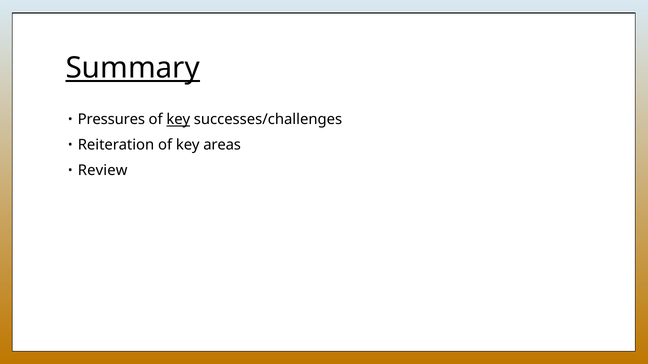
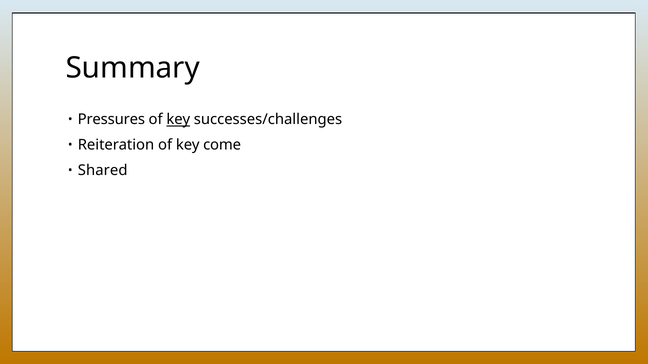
Summary underline: present -> none
areas: areas -> come
Review: Review -> Shared
